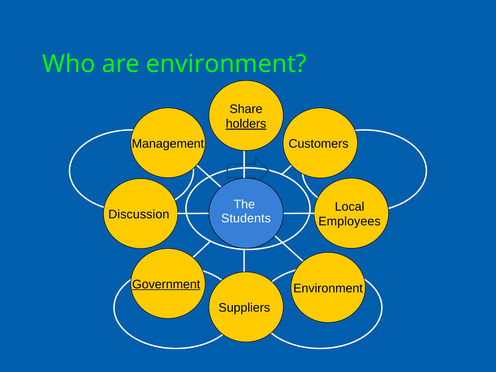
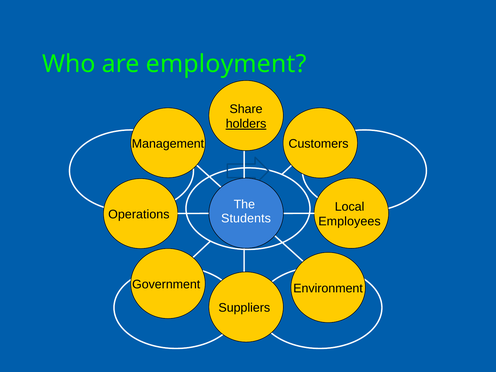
are environment: environment -> employment
Discussion: Discussion -> Operations
Government underline: present -> none
